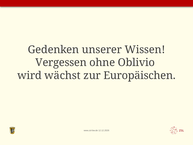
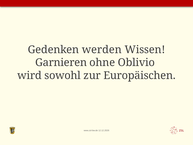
unserer: unserer -> werden
Vergessen: Vergessen -> Garnieren
wächst: wächst -> sowohl
